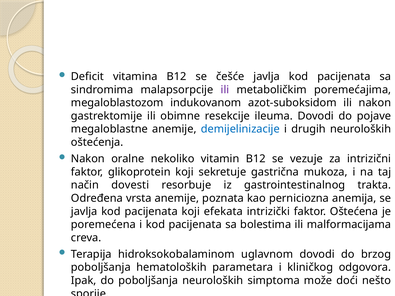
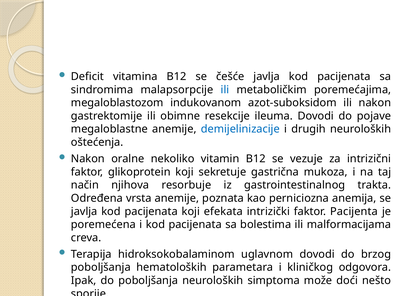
ili at (225, 90) colour: purple -> blue
dovesti: dovesti -> njihova
Oštećena: Oštećena -> Pacijenta
